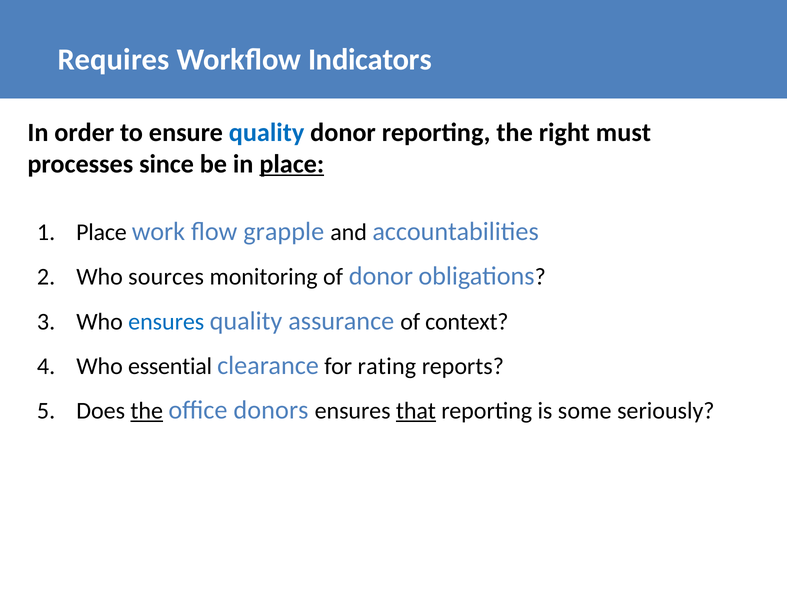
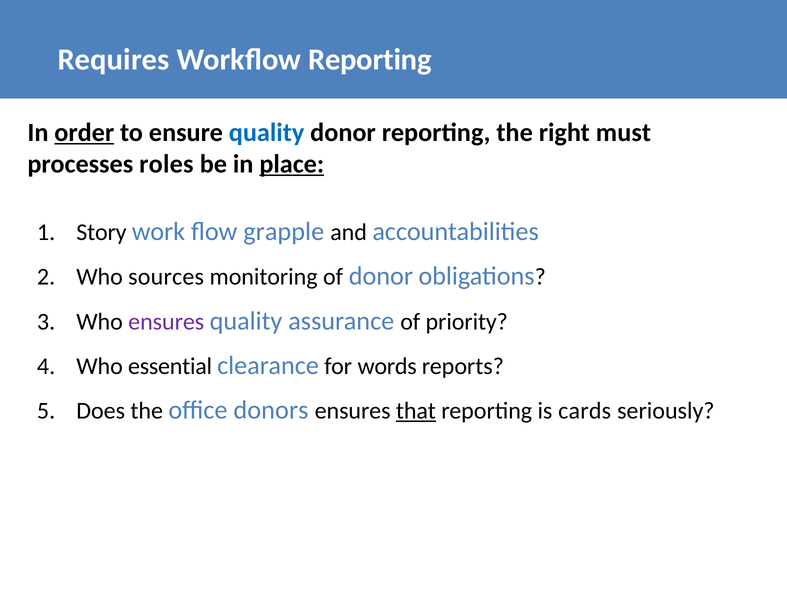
Workflow Indicators: Indicators -> Reporting
order underline: none -> present
since: since -> roles
Place at (101, 232): Place -> Story
ensures at (166, 321) colour: blue -> purple
context: context -> priority
rating: rating -> words
the at (147, 410) underline: present -> none
some: some -> cards
